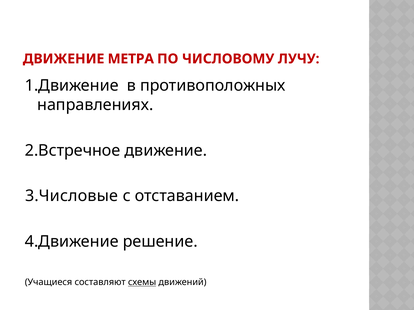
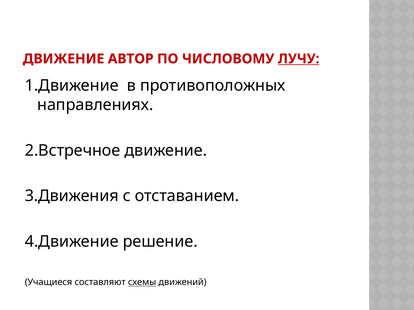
МЕТРА: МЕТРА -> АВТОР
ЛУЧУ underline: none -> present
3.Числовые: 3.Числовые -> 3.Движения
